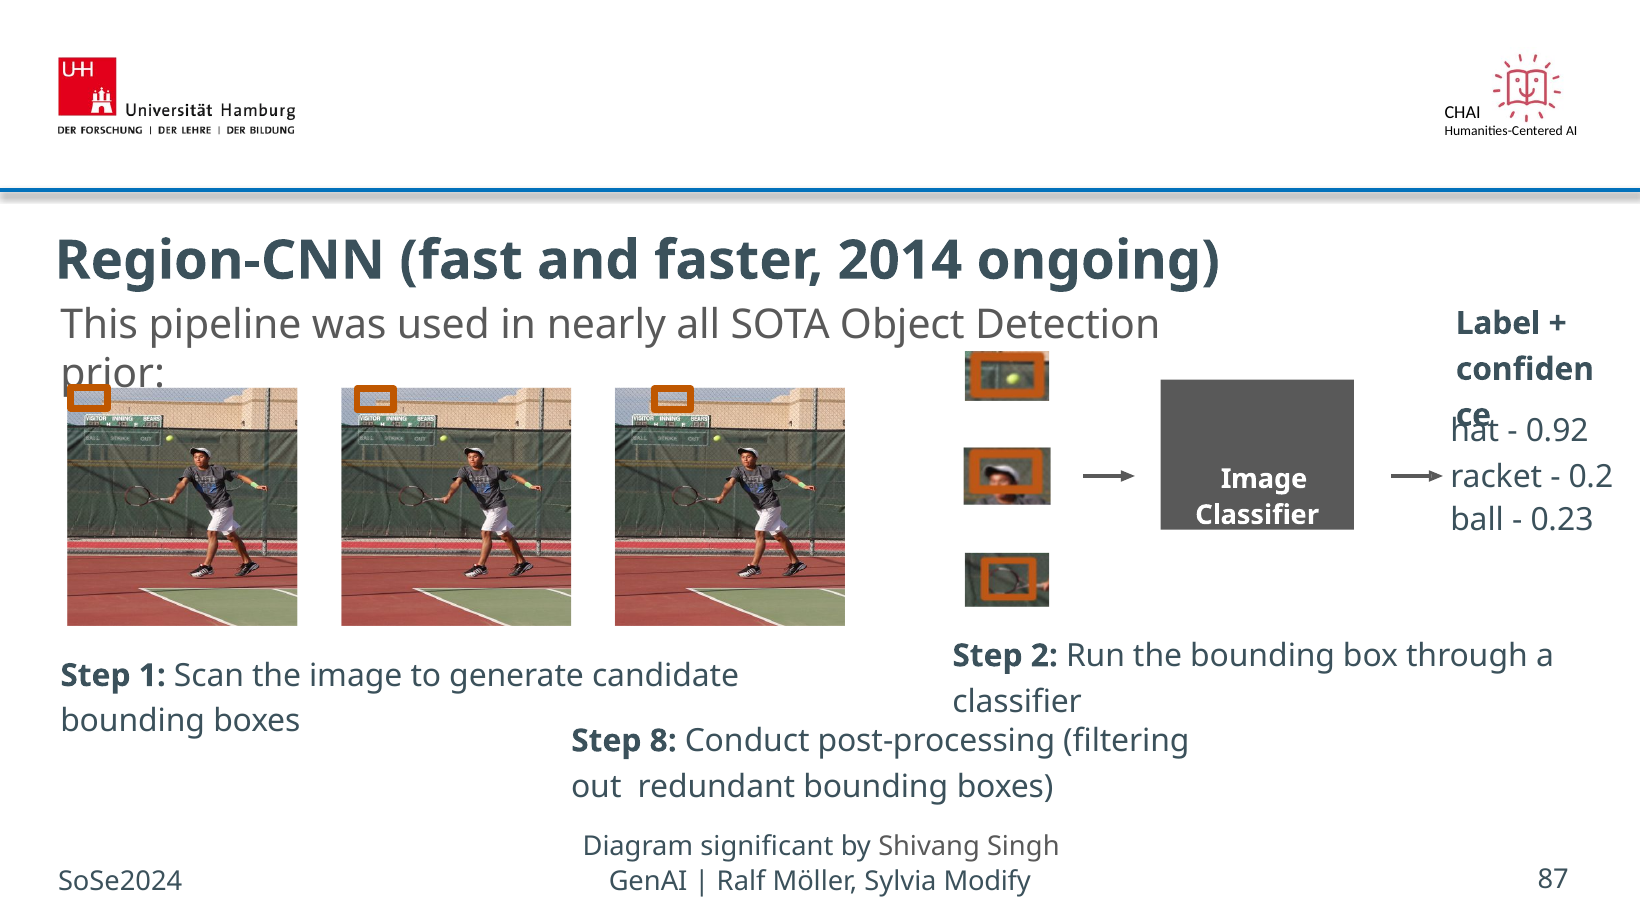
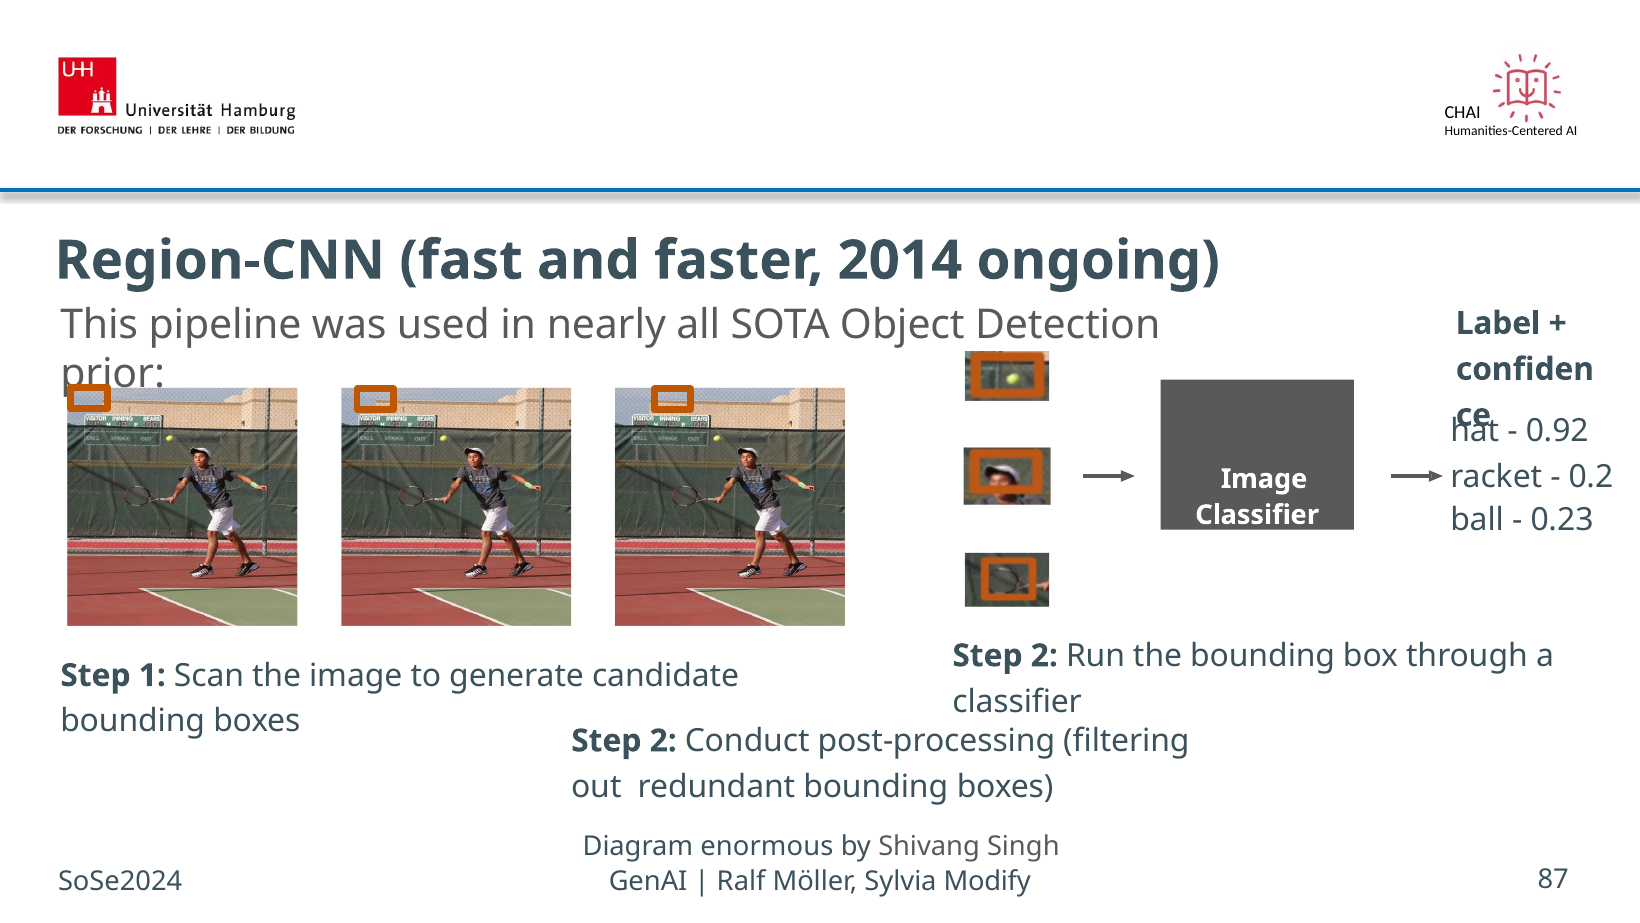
8 at (663, 740): 8 -> 2
significant: significant -> enormous
